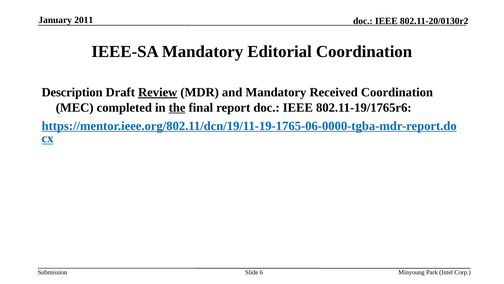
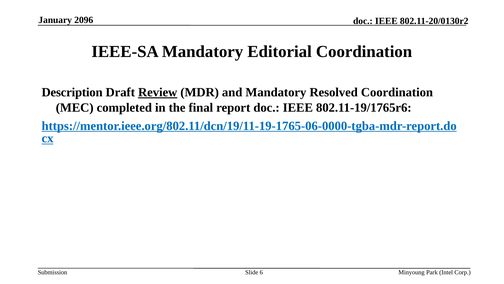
2011: 2011 -> 2096
Received: Received -> Resolved
the underline: present -> none
